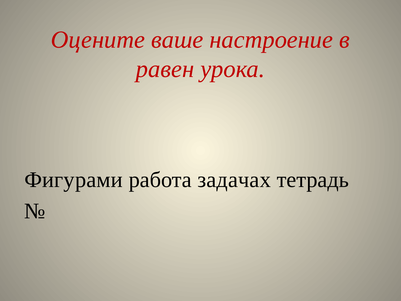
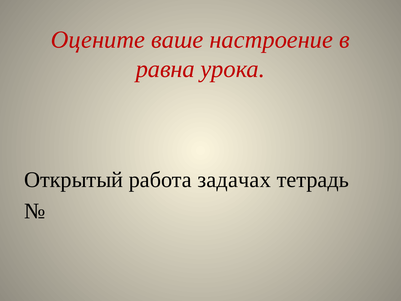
равен: равен -> равна
Фигурами: Фигурами -> Открытый
